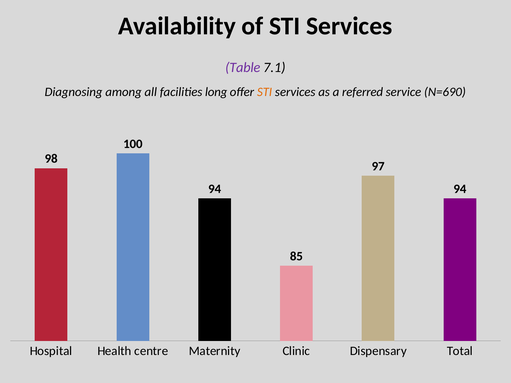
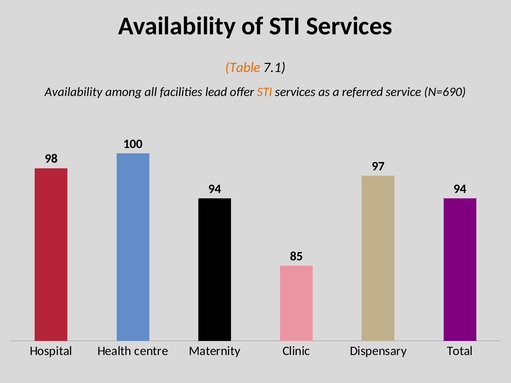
Table colour: purple -> orange
Diagnosing at (74, 92): Diagnosing -> Availability
long: long -> lead
